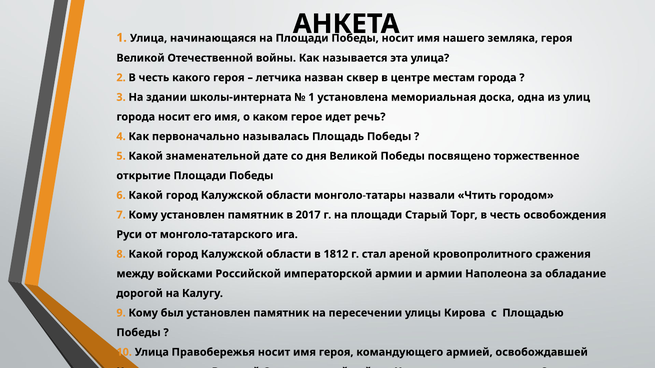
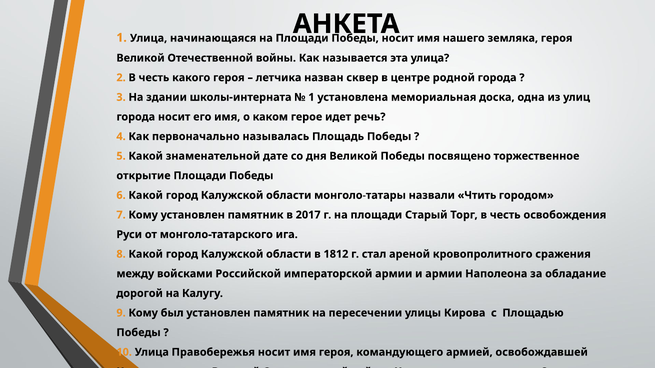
местам: местам -> родной
